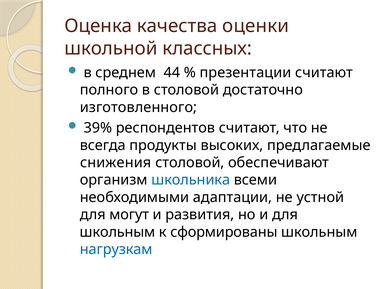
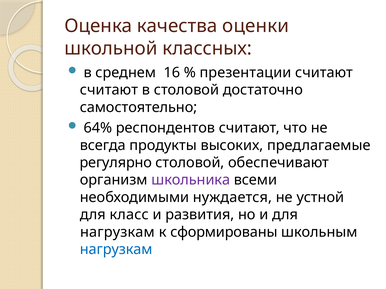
44: 44 -> 16
полного at (109, 90): полного -> считают
изготовленного: изготовленного -> самостоятельно
39%: 39% -> 64%
снижения: снижения -> регулярно
школьника colour: blue -> purple
адаптации: адаптации -> нуждается
могут: могут -> класс
школьным at (118, 232): школьным -> нагрузкам
